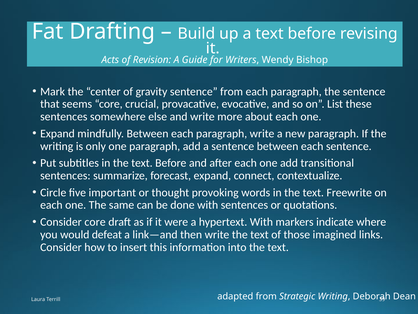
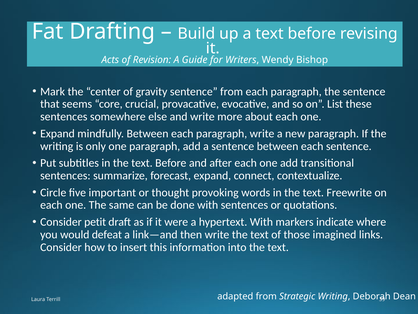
Consider core: core -> petit
